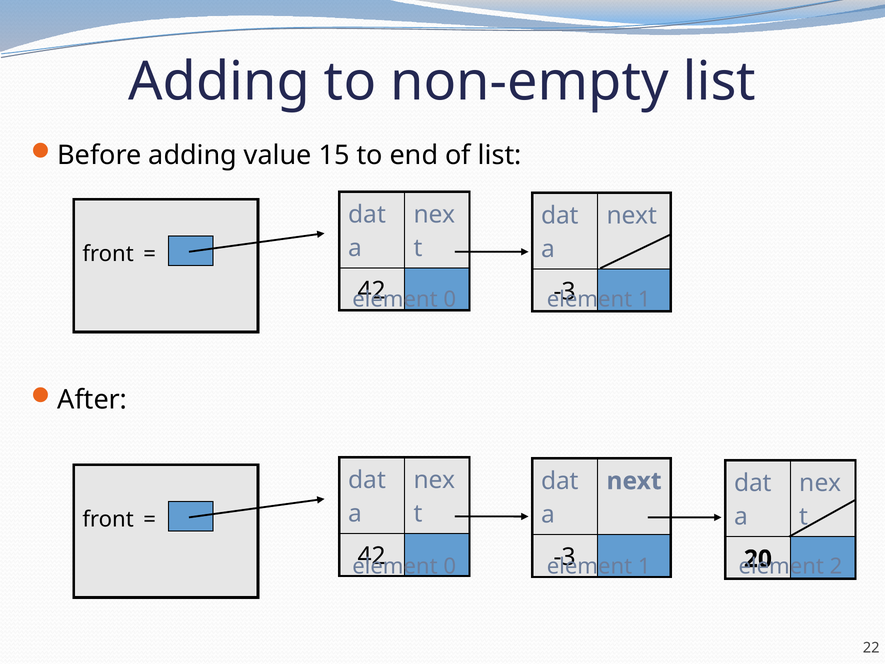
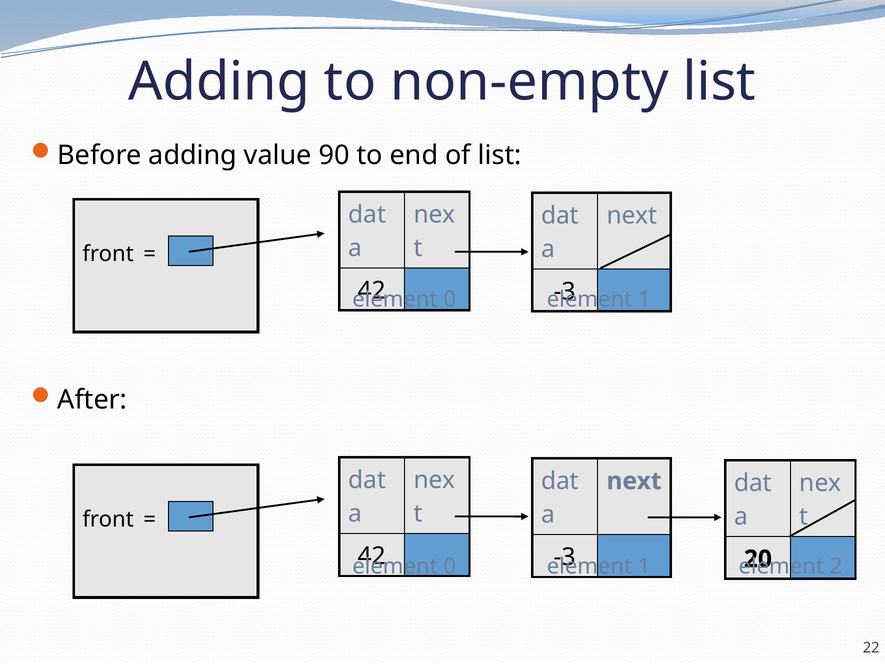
15: 15 -> 90
